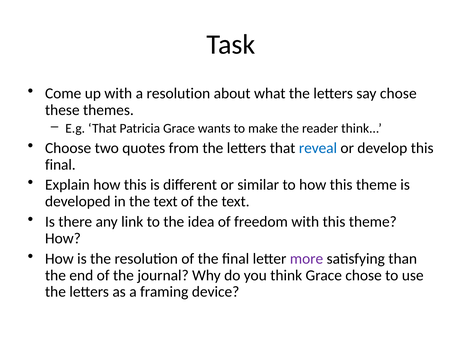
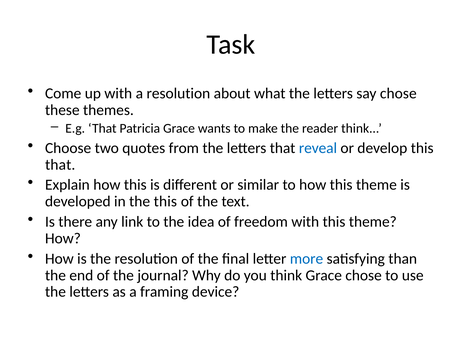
final at (60, 165): final -> that
in the text: text -> this
more colour: purple -> blue
